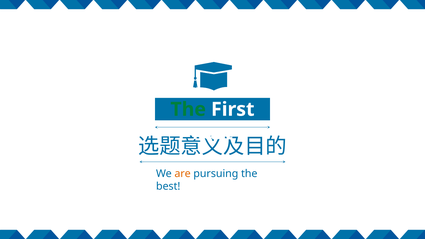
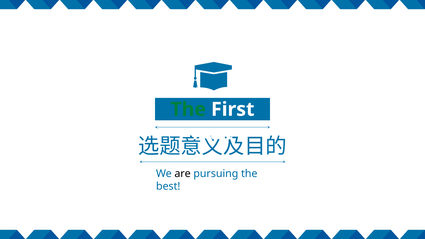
are colour: orange -> black
